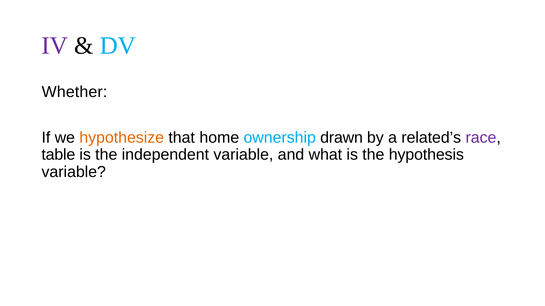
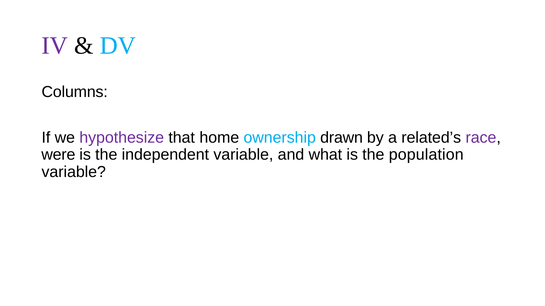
Whether: Whether -> Columns
hypothesize colour: orange -> purple
table: table -> were
hypothesis: hypothesis -> population
